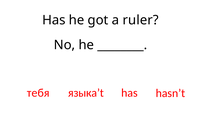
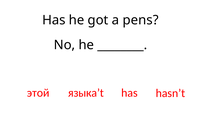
ruler: ruler -> pens
тебя: тебя -> этой
